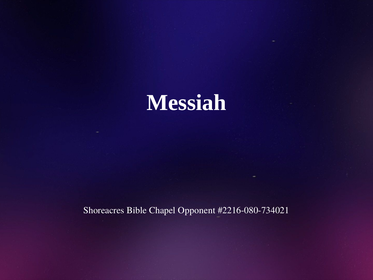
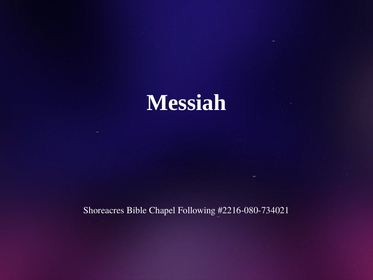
Opponent: Opponent -> Following
